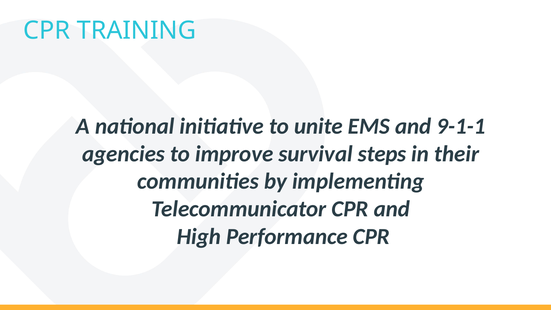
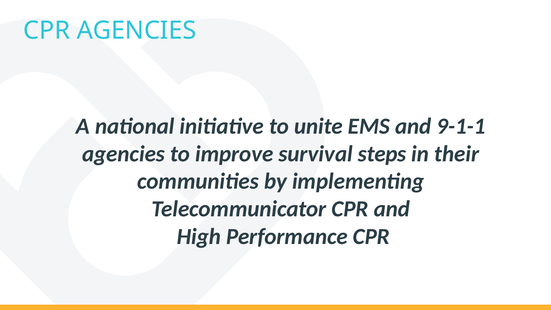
CPR TRAINING: TRAINING -> AGENCIES
